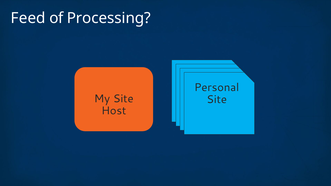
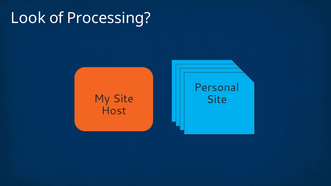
Feed: Feed -> Look
